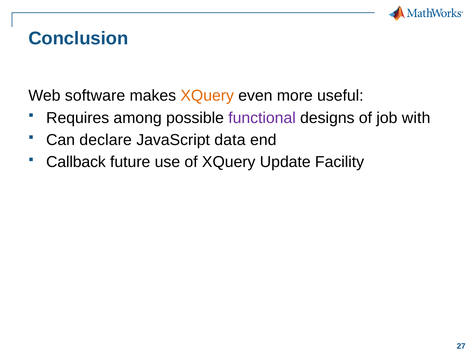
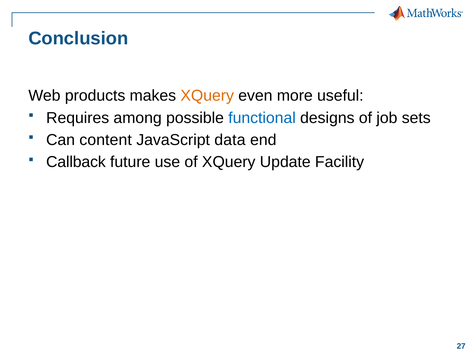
software: software -> products
functional colour: purple -> blue
with: with -> sets
declare: declare -> content
